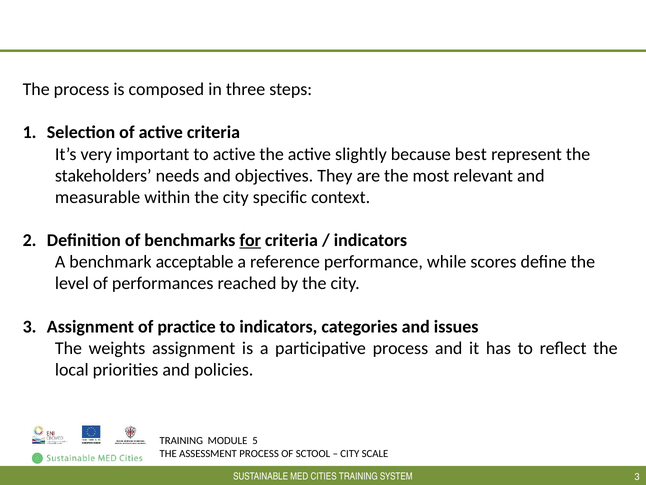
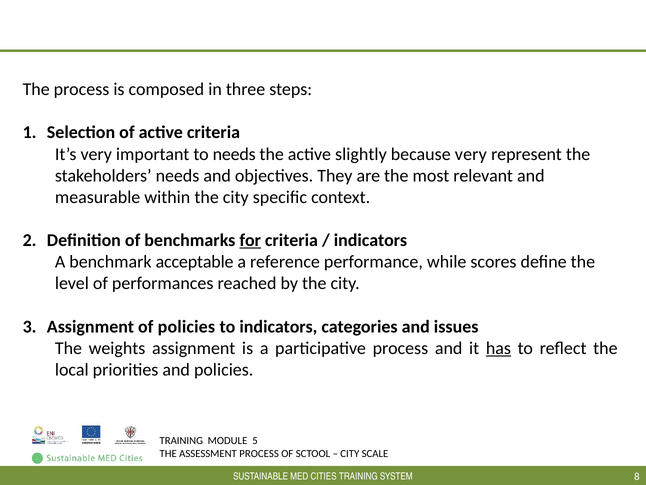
to active: active -> needs
because best: best -> very
of practice: practice -> policies
has underline: none -> present
3 at (637, 476): 3 -> 8
